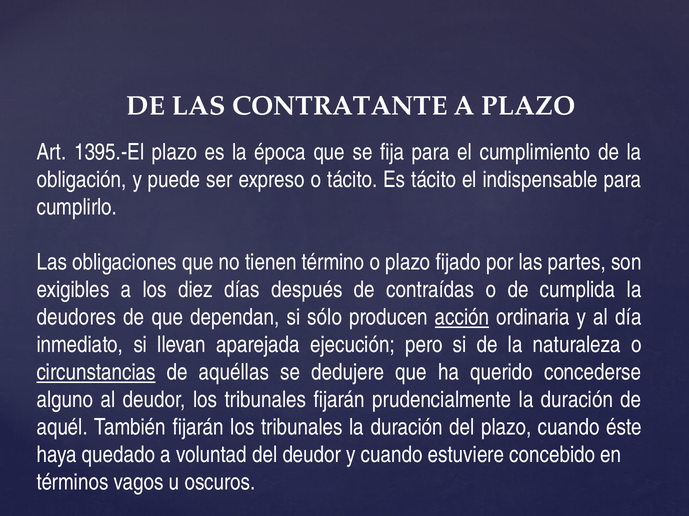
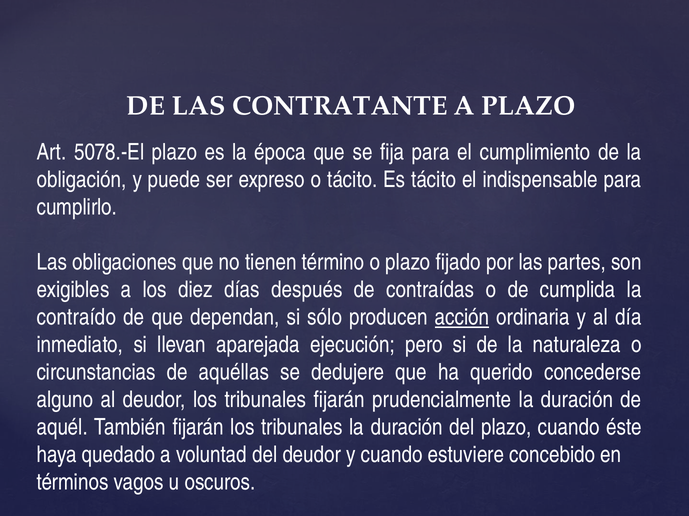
1395.-El: 1395.-El -> 5078.-El
deudores: deudores -> contraído
circunstancias underline: present -> none
